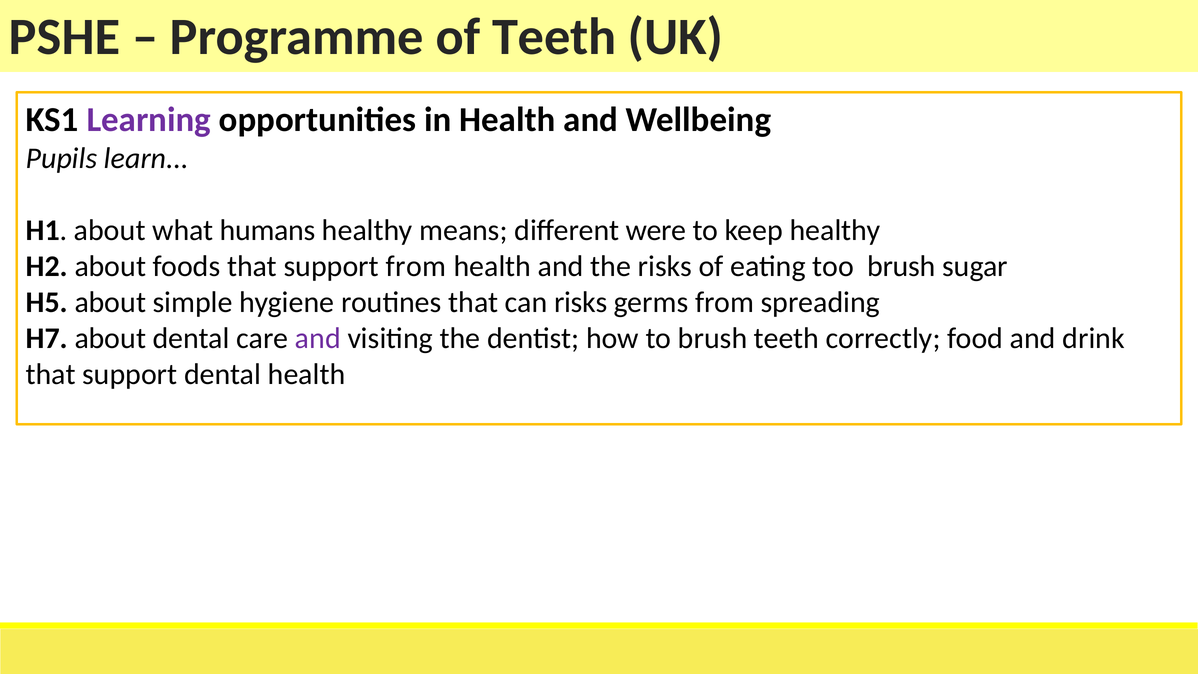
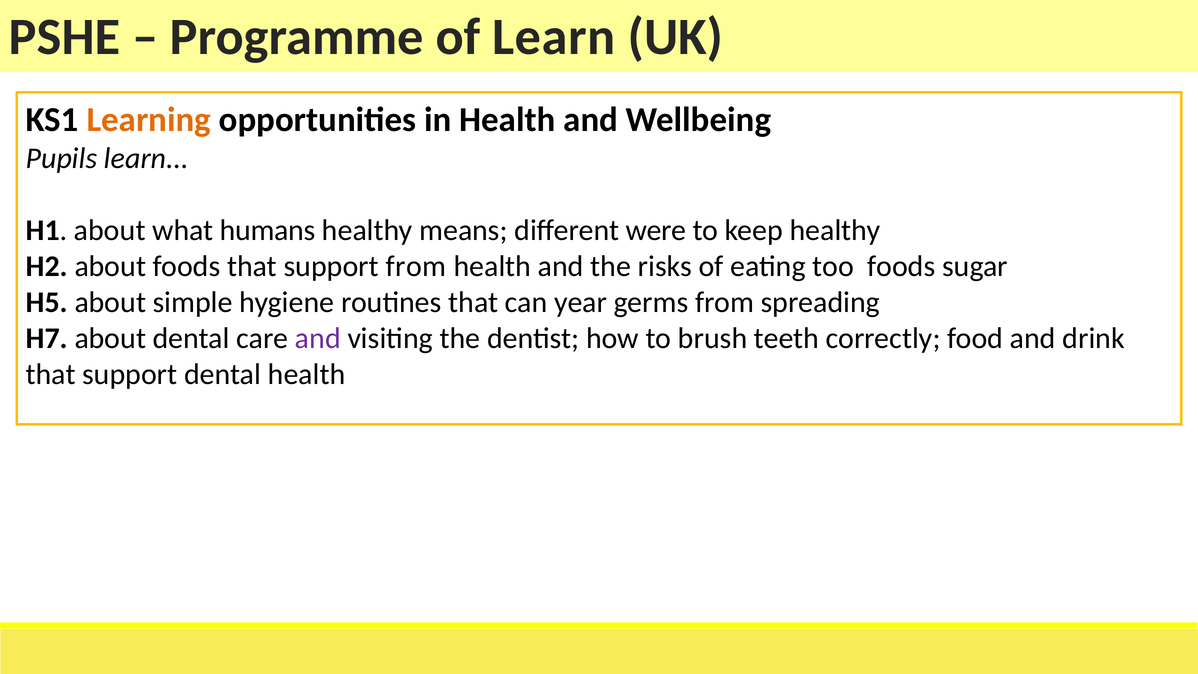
of Teeth: Teeth -> Learn
Learning colour: purple -> orange
too brush: brush -> foods
can risks: risks -> year
